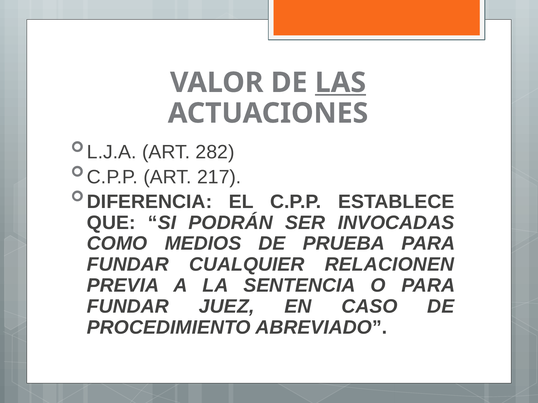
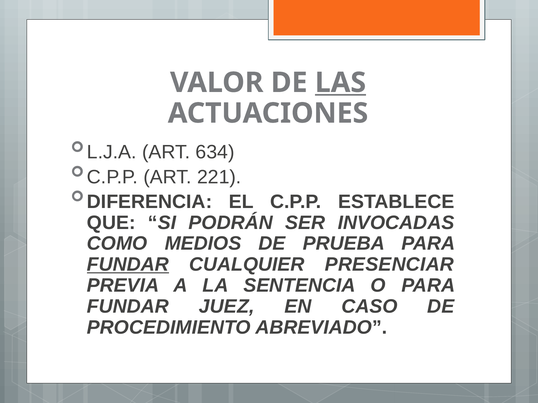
282: 282 -> 634
217: 217 -> 221
FUNDAR at (128, 265) underline: none -> present
RELACIONEN: RELACIONEN -> PRESENCIAR
